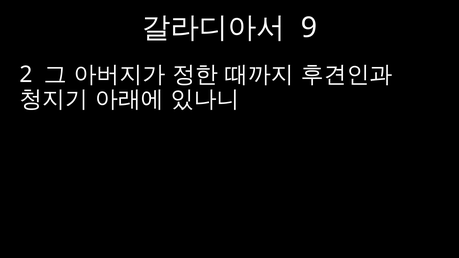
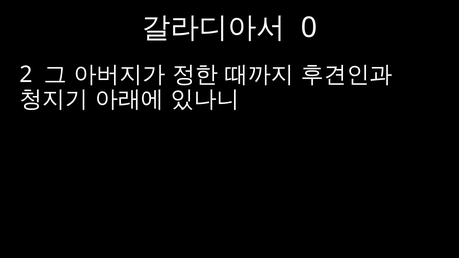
9: 9 -> 0
